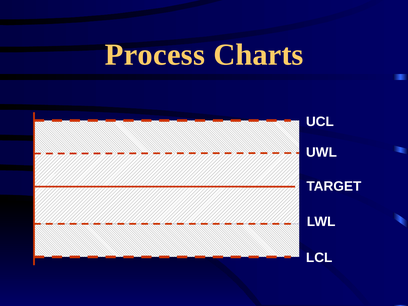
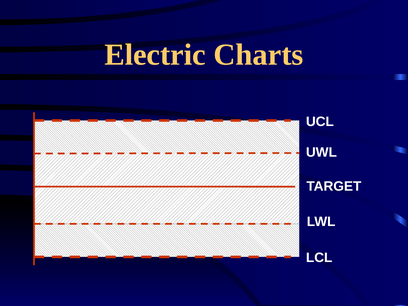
Process: Process -> Electric
